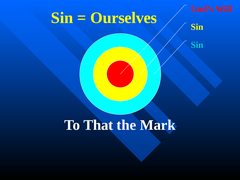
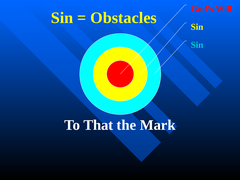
Ourselves: Ourselves -> Obstacles
